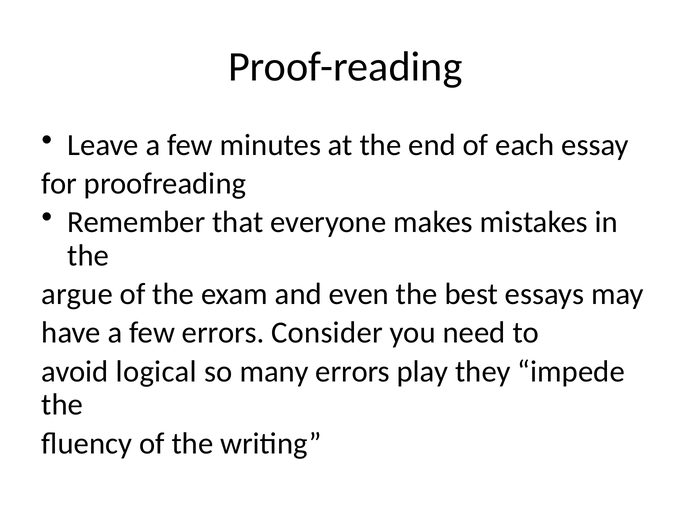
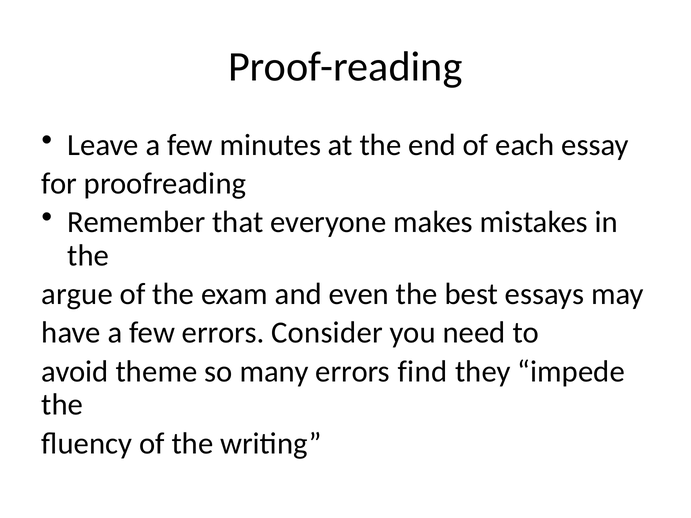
logical: logical -> theme
play: play -> find
